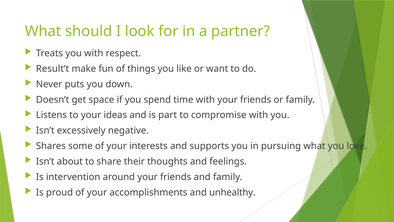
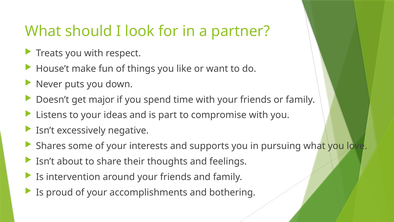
Result’t: Result’t -> House’t
space: space -> major
unhealthy: unhealthy -> bothering
